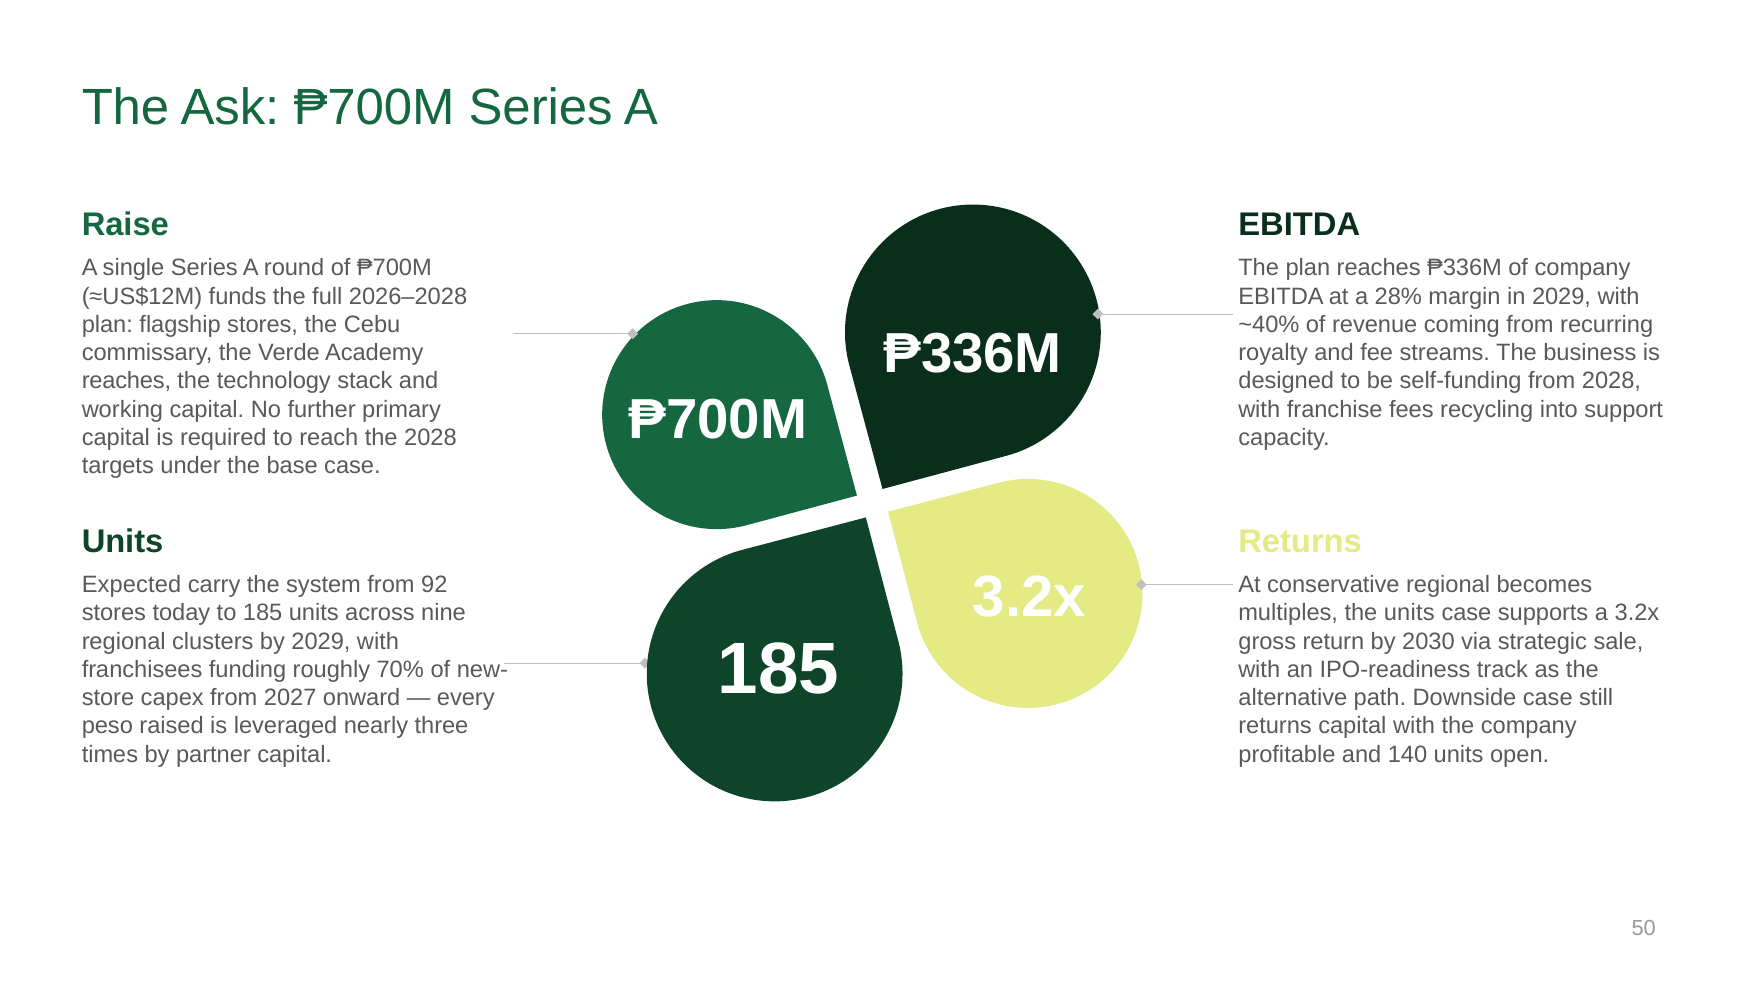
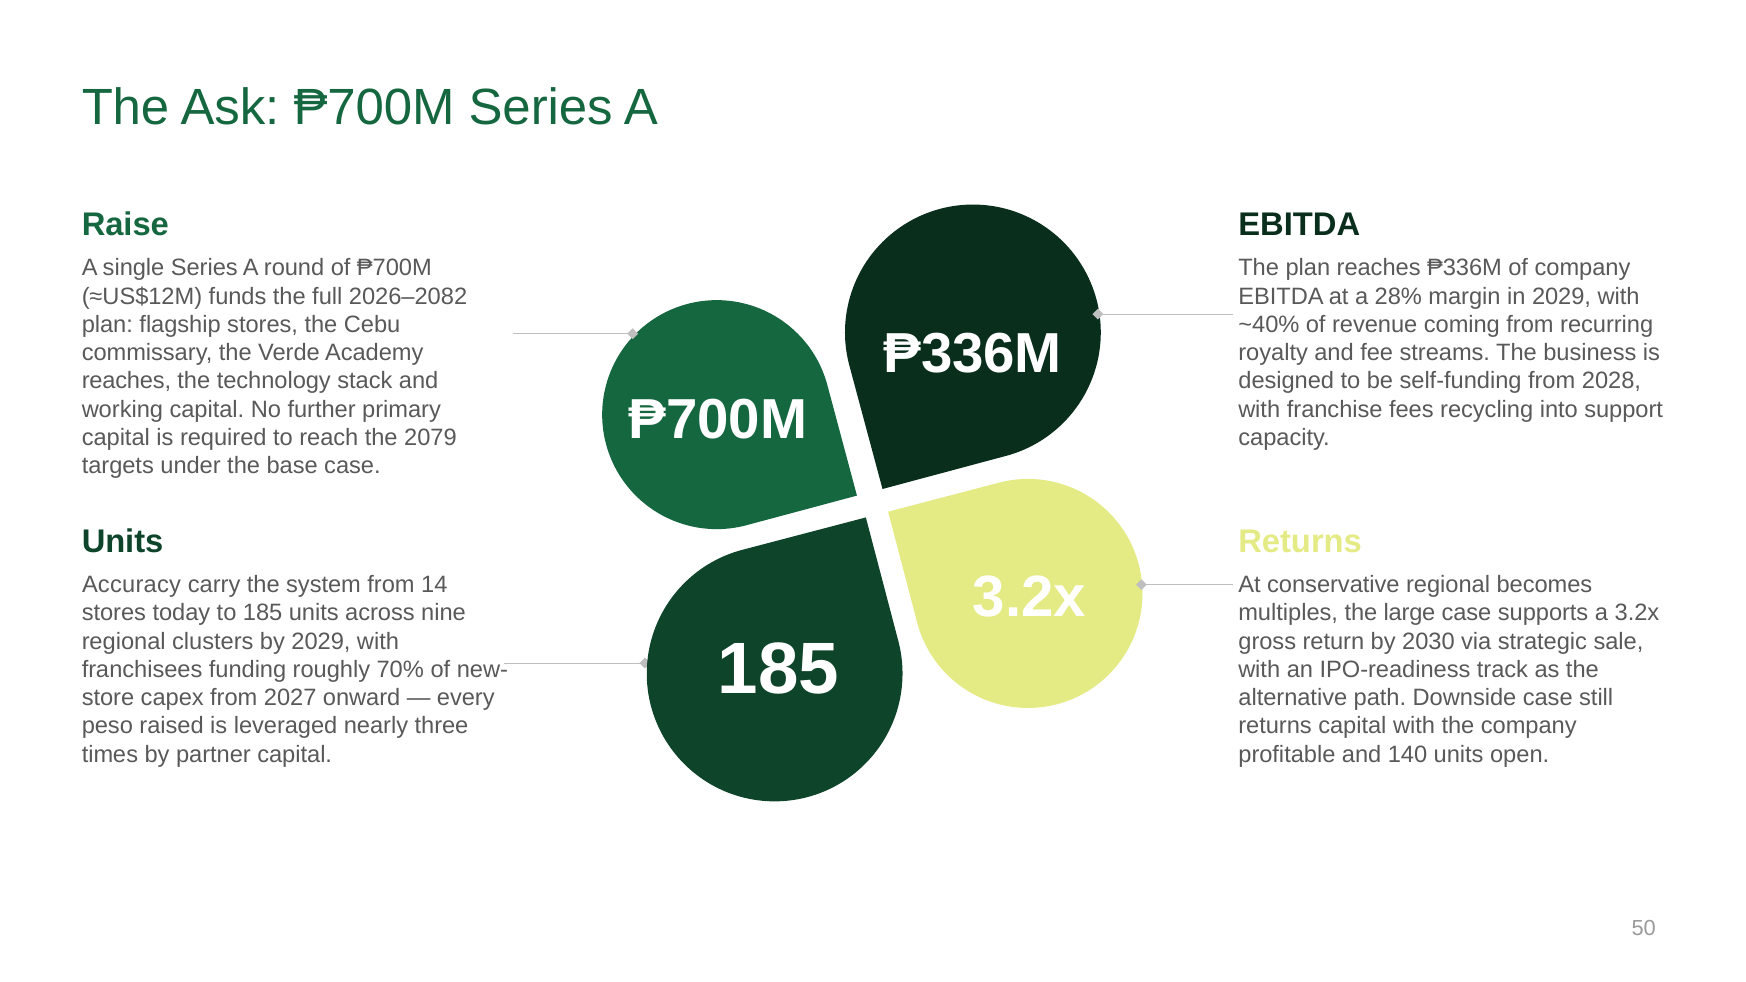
2026–2028: 2026–2028 -> 2026–2082
the 2028: 2028 -> 2079
Expected: Expected -> Accuracy
92: 92 -> 14
the units: units -> large
